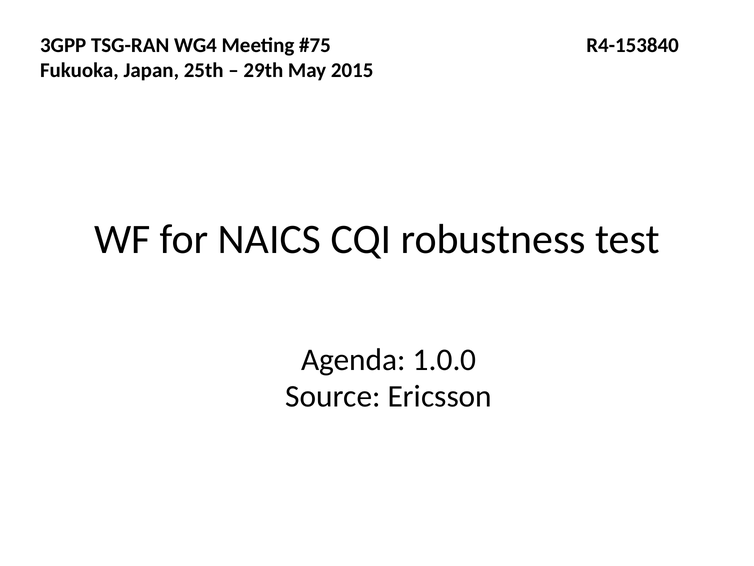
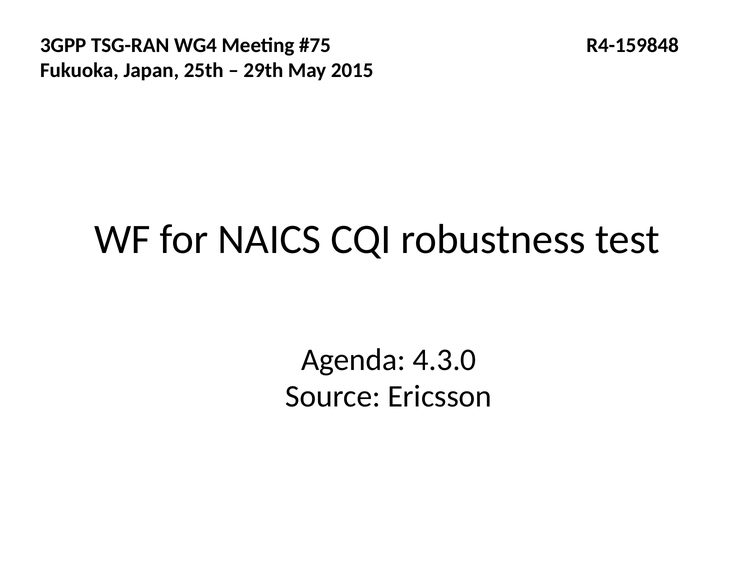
R4-153840: R4-153840 -> R4-159848
1.0.0: 1.0.0 -> 4.3.0
